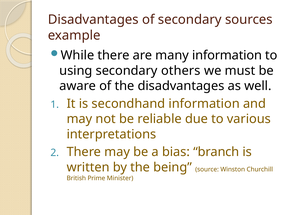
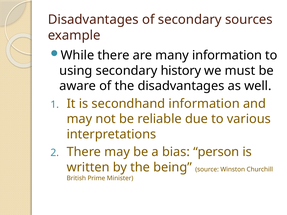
others: others -> history
branch: branch -> person
